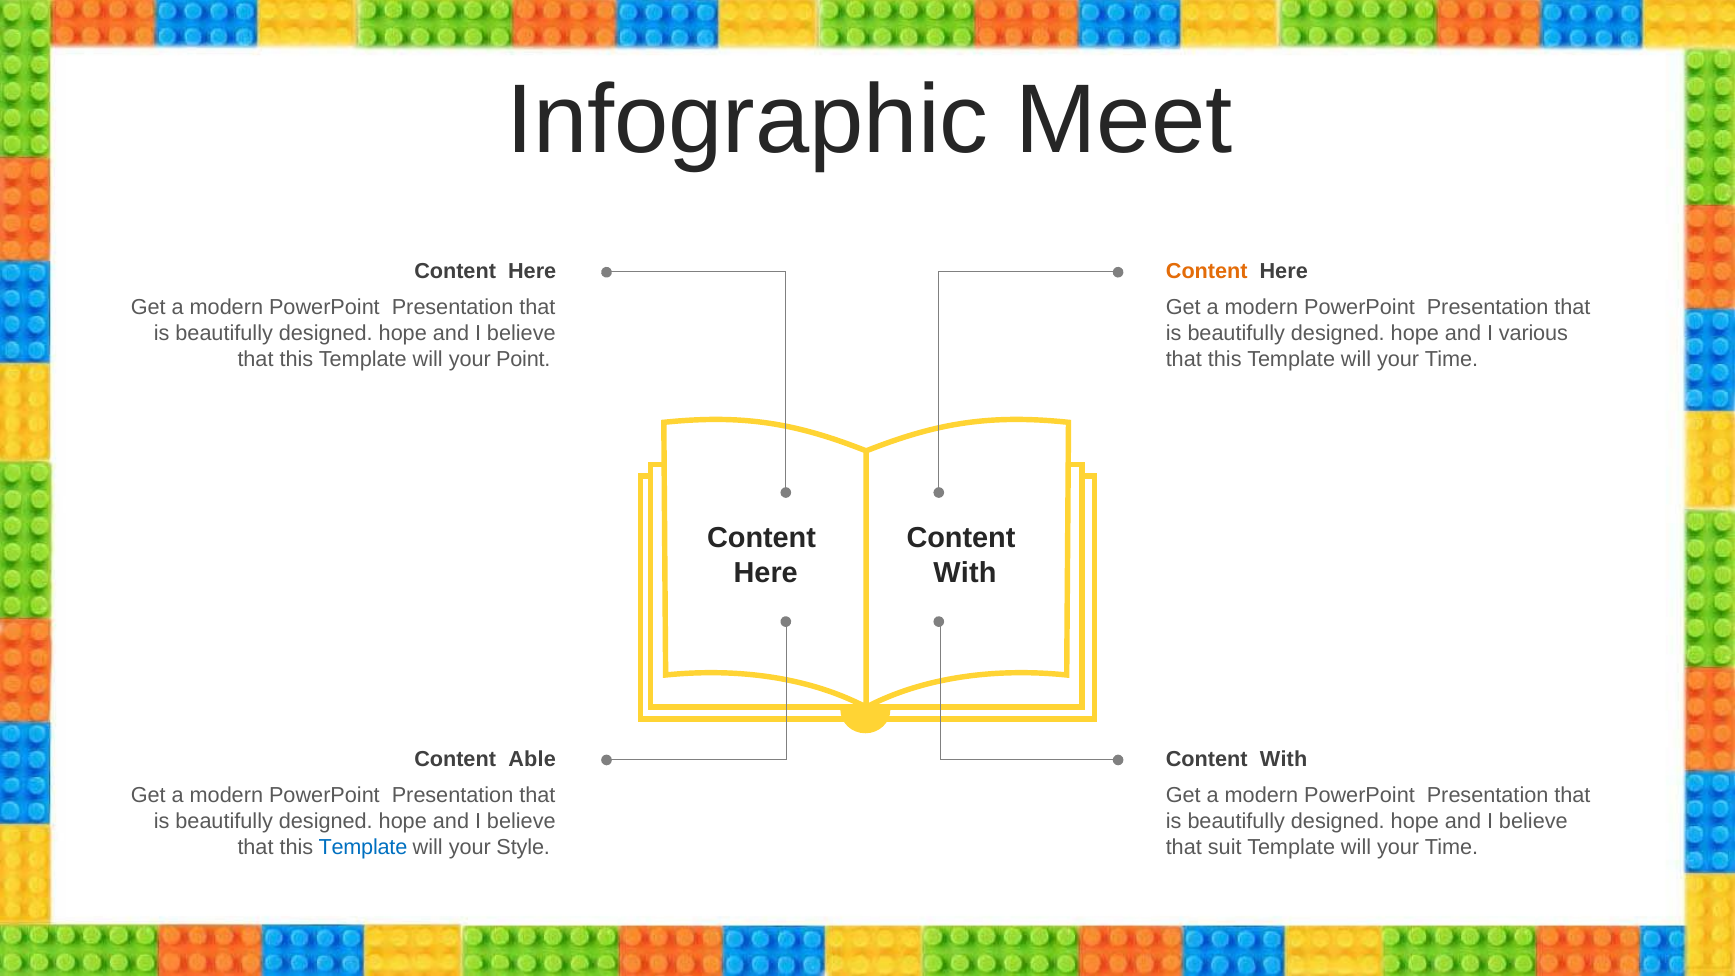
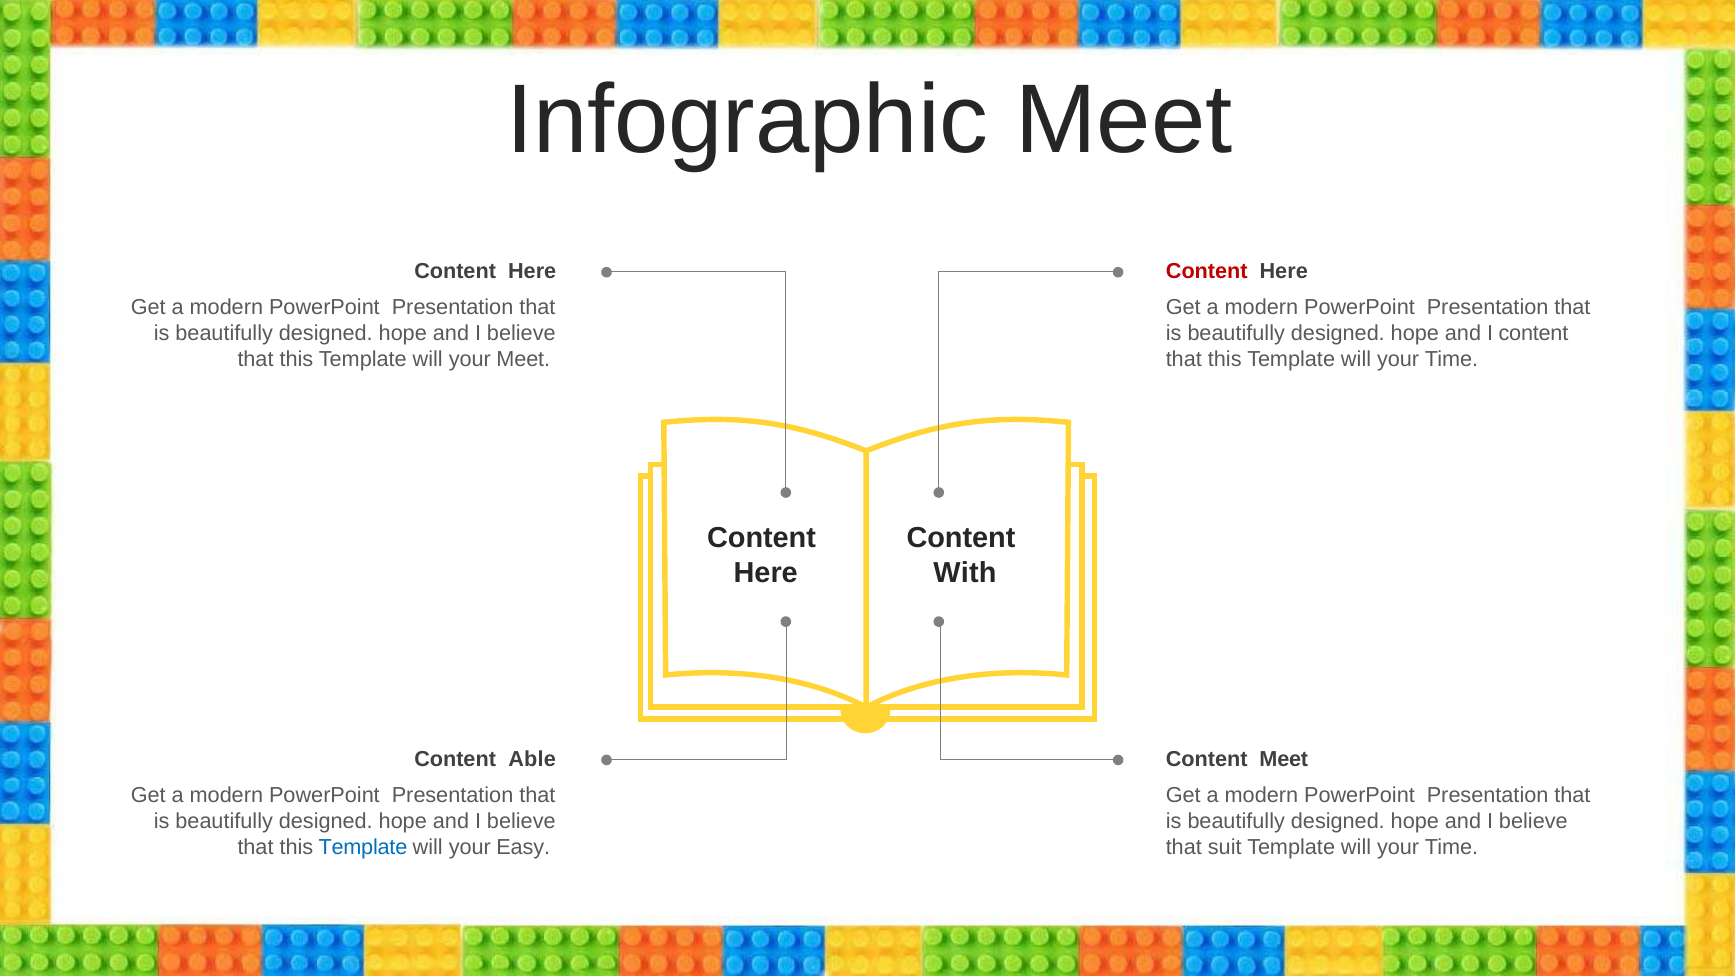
Content at (1207, 271) colour: orange -> red
I various: various -> content
your Point: Point -> Meet
With at (1284, 760): With -> Meet
Style: Style -> Easy
